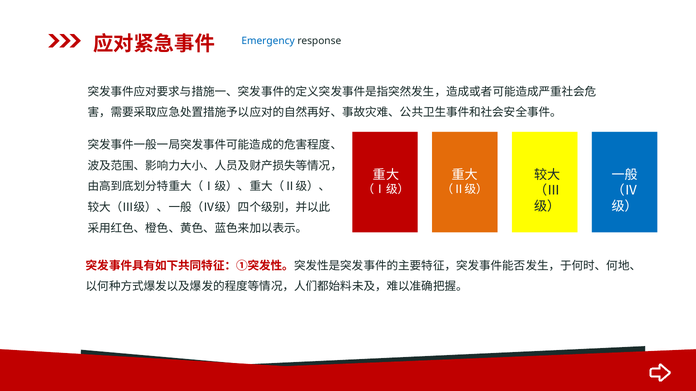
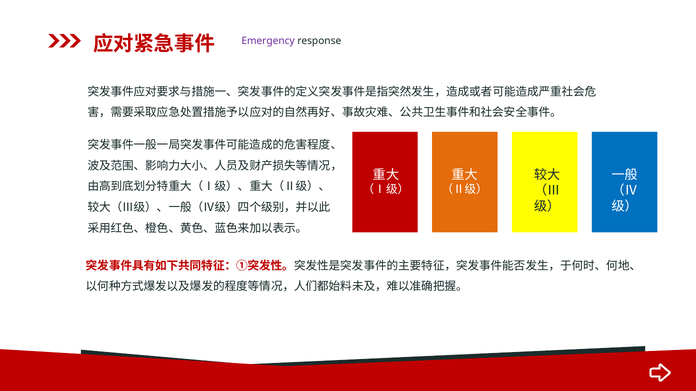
Emergency colour: blue -> purple
